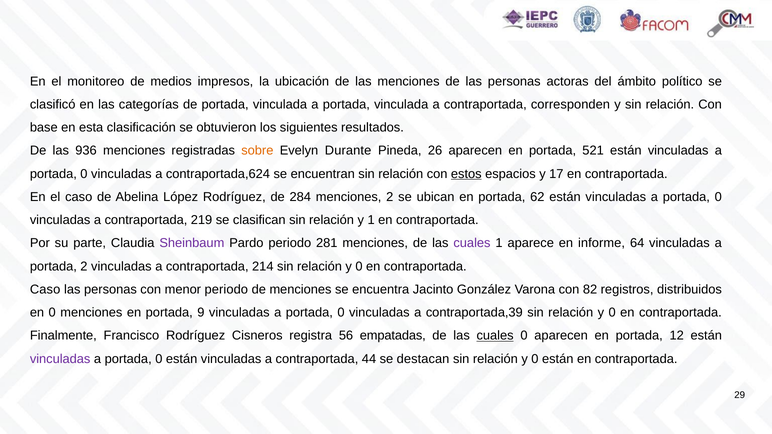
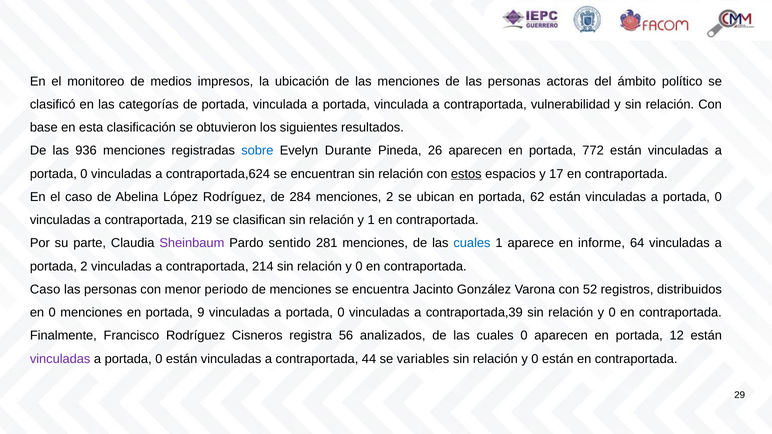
corresponden: corresponden -> vulnerabilidad
sobre colour: orange -> blue
521: 521 -> 772
Pardo periodo: periodo -> sentido
cuales at (472, 243) colour: purple -> blue
82: 82 -> 52
empatadas: empatadas -> analizados
cuales at (495, 336) underline: present -> none
destacan: destacan -> variables
